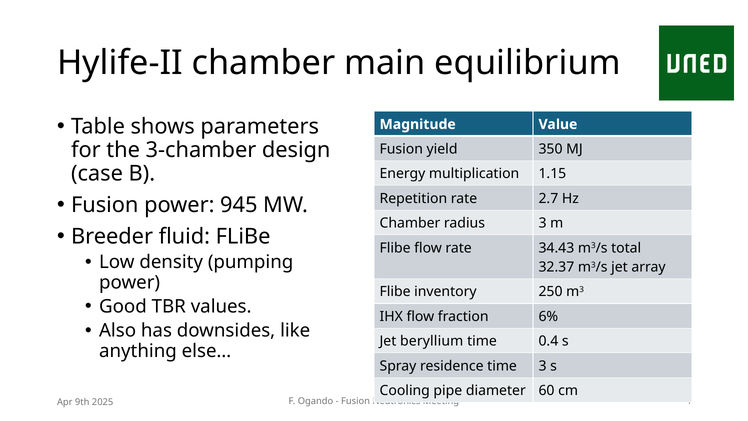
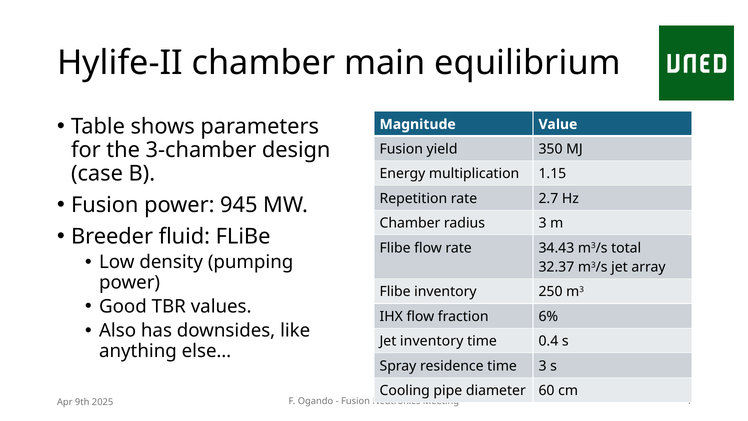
Jet beryllium: beryllium -> inventory
